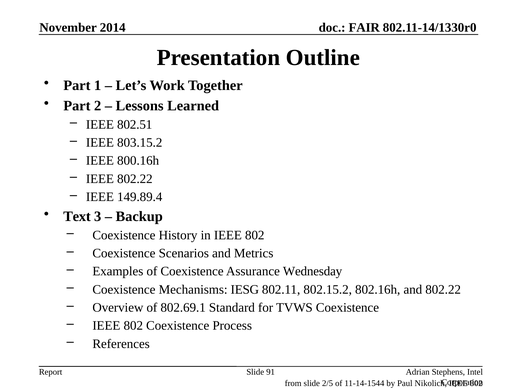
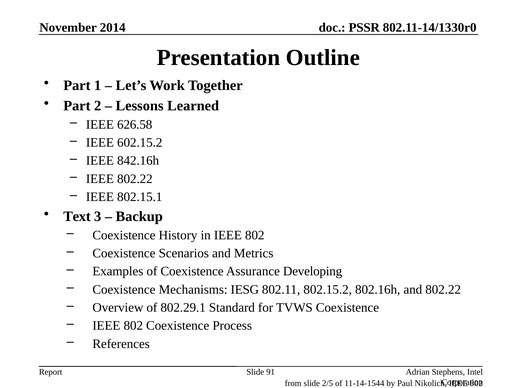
FAIR: FAIR -> PSSR
802.51: 802.51 -> 626.58
803.15.2: 803.15.2 -> 602.15.2
800.16h: 800.16h -> 842.16h
149.89.4: 149.89.4 -> 802.15.1
Wednesday: Wednesday -> Developing
802.69.1: 802.69.1 -> 802.29.1
